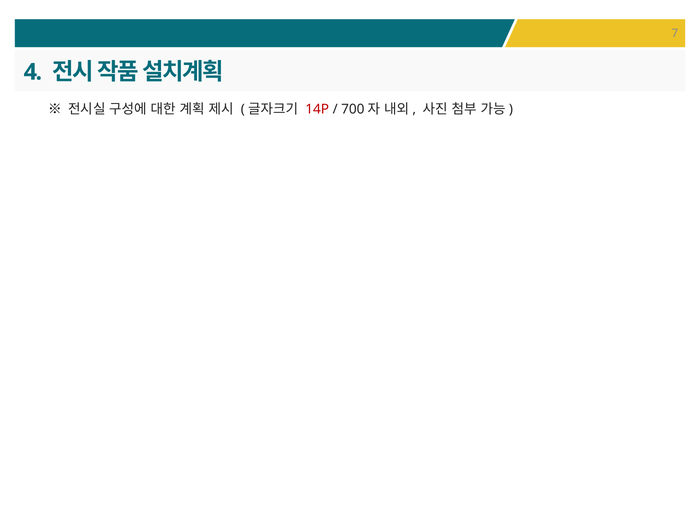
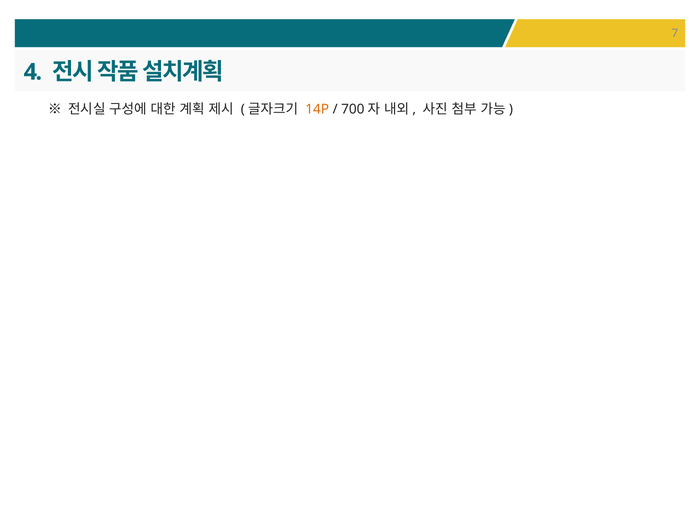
14P colour: red -> orange
